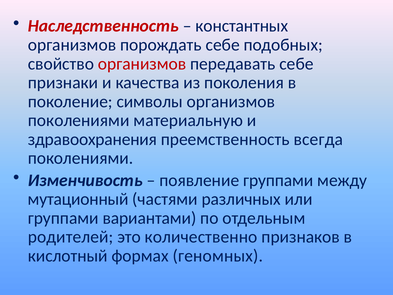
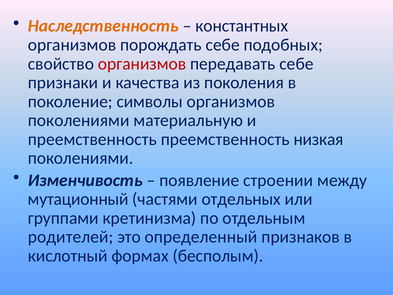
Наследственность colour: red -> orange
здравоохранения at (92, 139): здравоохранения -> преемственность
всегда: всегда -> низкая
появление группами: группами -> строении
различных: различных -> отдельных
вариантами: вариантами -> кретинизма
количественно: количественно -> определенный
геномных: геномных -> бесполым
